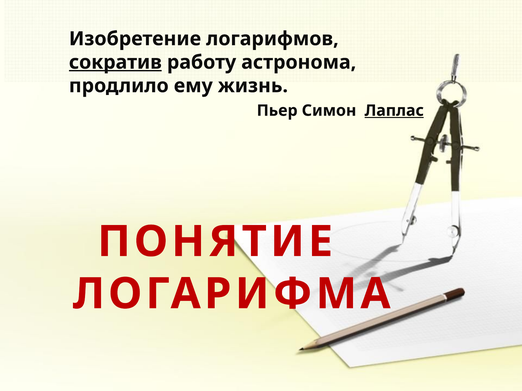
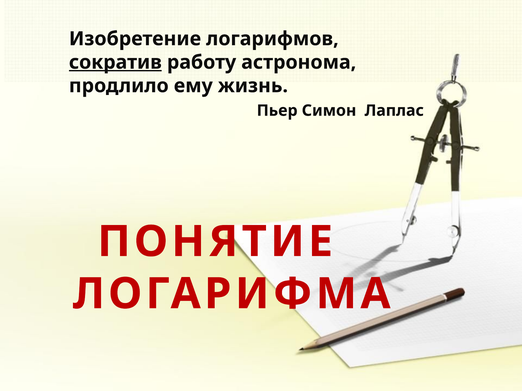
Лаплас underline: present -> none
